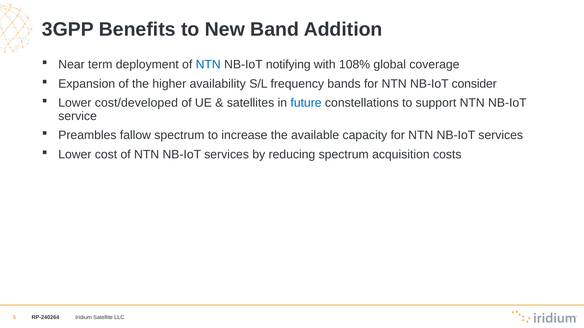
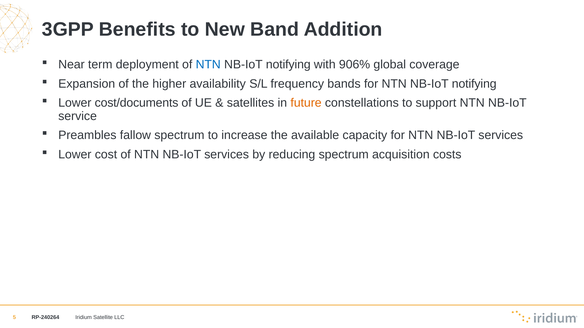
108%: 108% -> 906%
for NTN NB-IoT consider: consider -> notifying
cost/developed: cost/developed -> cost/documents
future colour: blue -> orange
